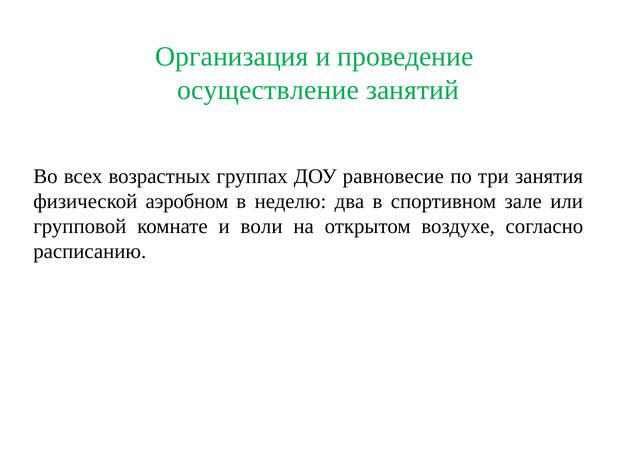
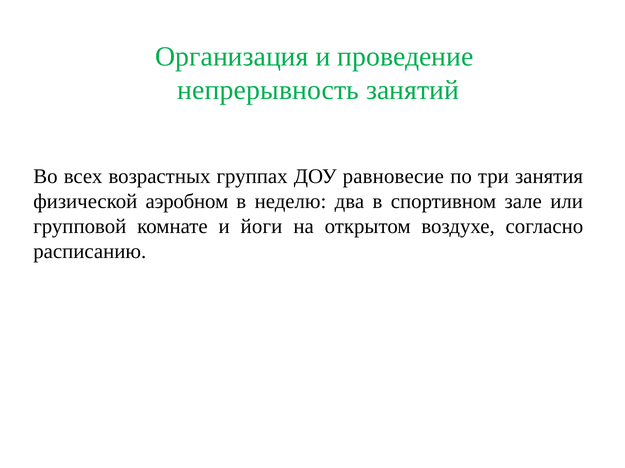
осуществление: осуществление -> непрерывность
воли: воли -> йоги
